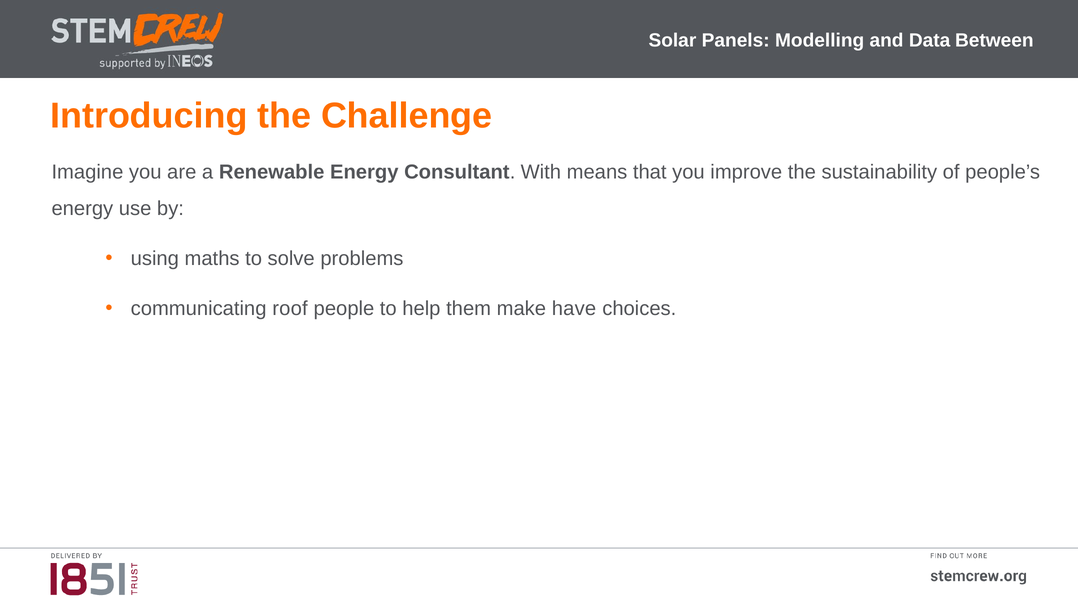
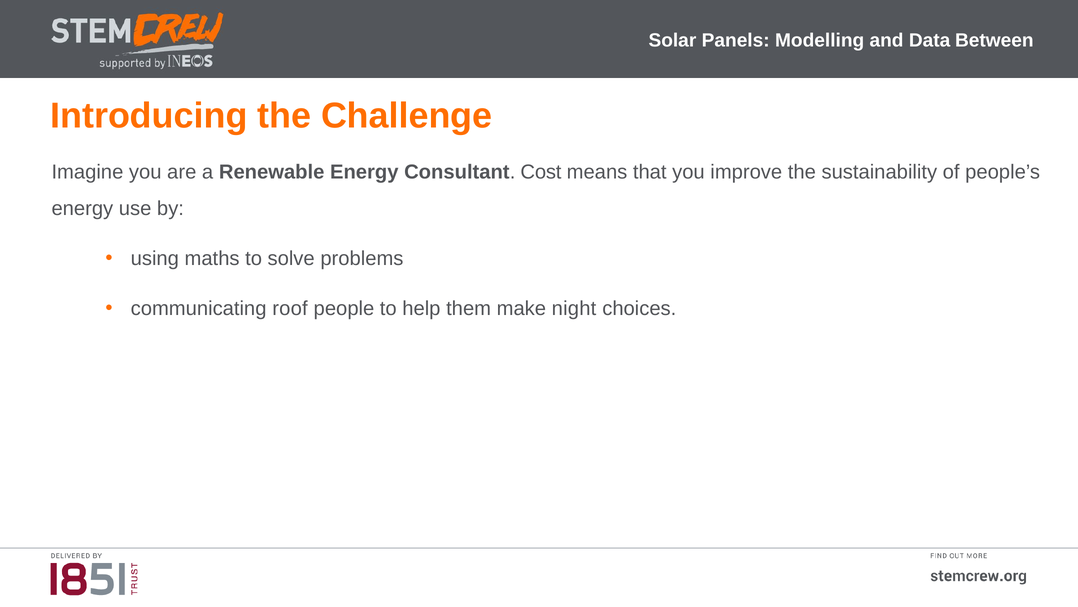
With: With -> Cost
have: have -> night
